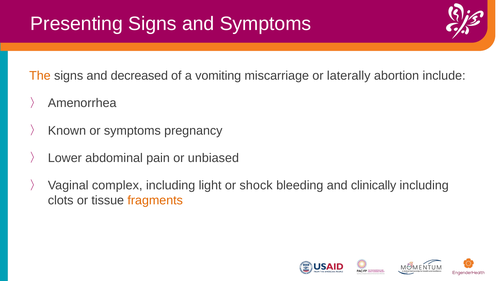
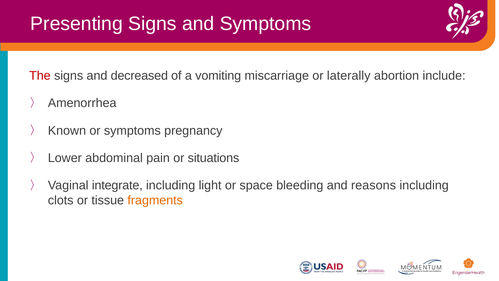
The colour: orange -> red
unbiased: unbiased -> situations
complex: complex -> integrate
shock: shock -> space
clinically: clinically -> reasons
